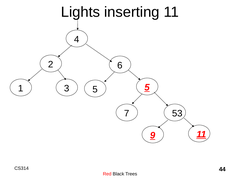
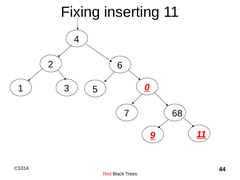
Lights: Lights -> Fixing
5 5: 5 -> 0
53: 53 -> 68
